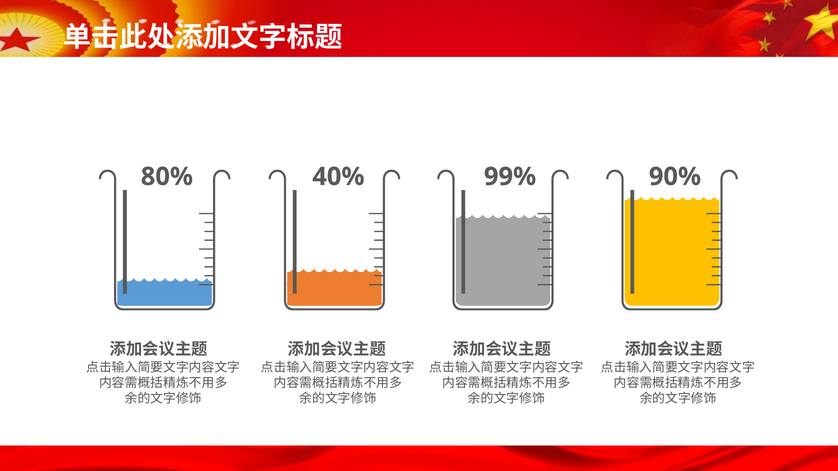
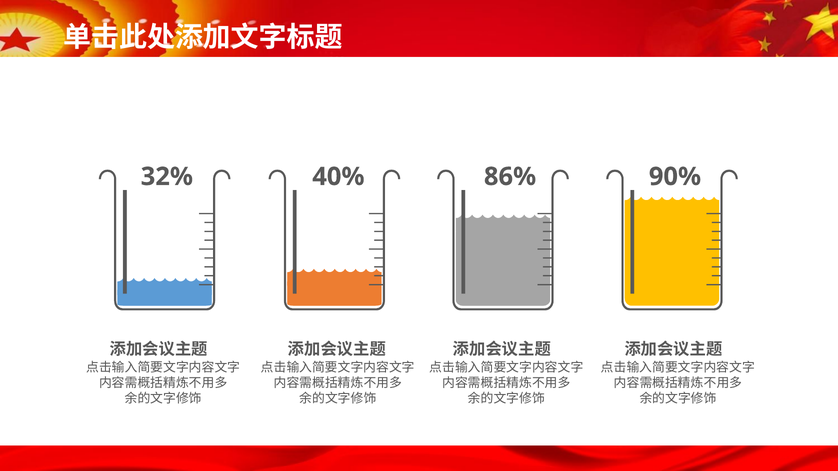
80%: 80% -> 32%
99%: 99% -> 86%
